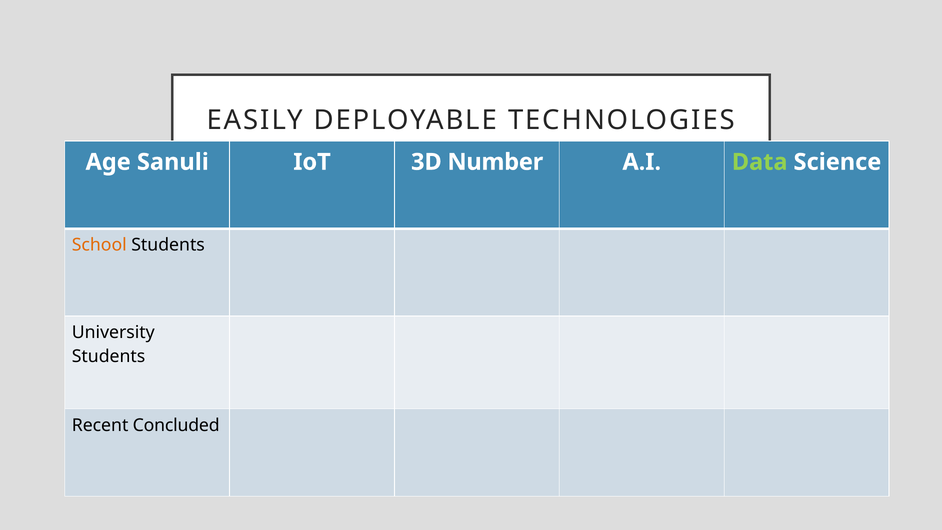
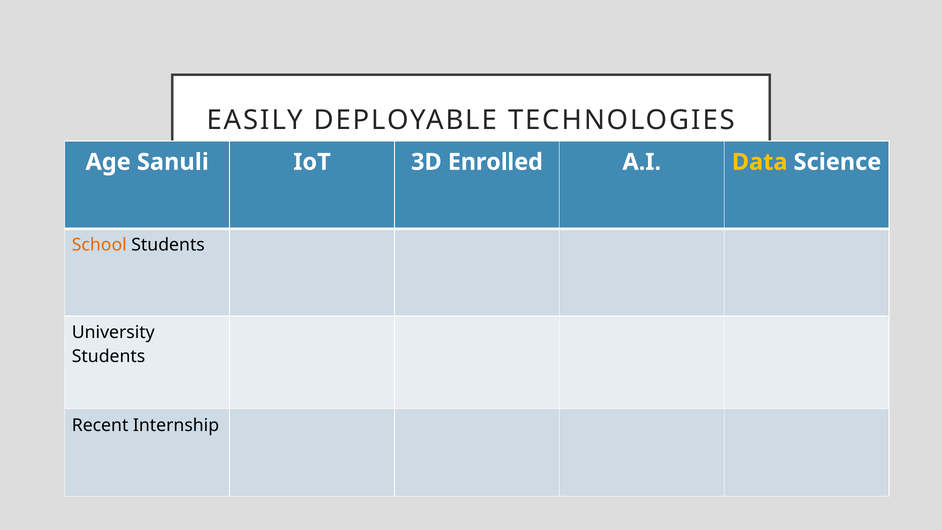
Number: Number -> Enrolled
Data colour: light green -> yellow
Concluded: Concluded -> Internship
